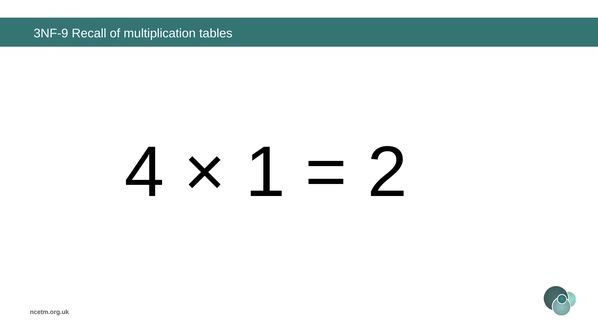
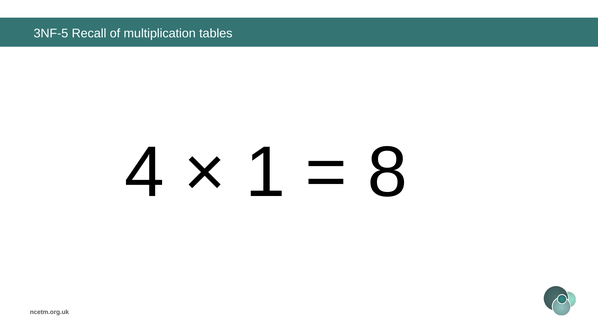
3NF-9: 3NF-9 -> 3NF-5
2: 2 -> 8
